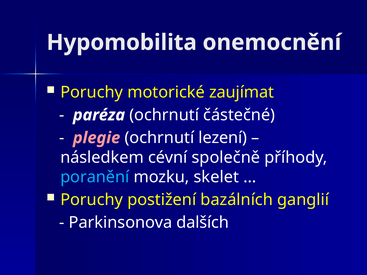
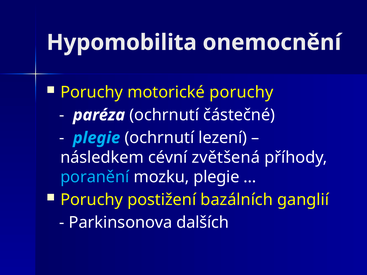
motorické zaujímat: zaujímat -> poruchy
plegie at (97, 138) colour: pink -> light blue
společně: společně -> zvětšená
mozku skelet: skelet -> plegie
